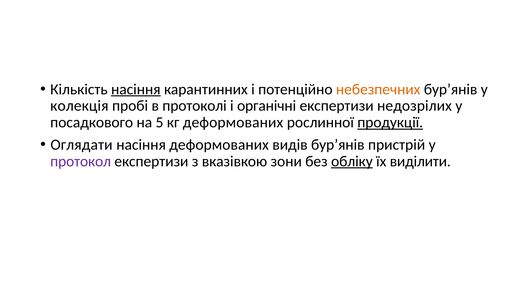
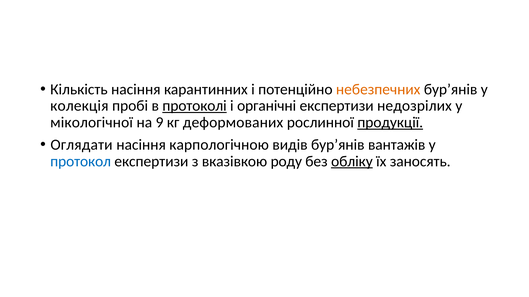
насіння at (136, 89) underline: present -> none
протоколі underline: none -> present
посадкового: посадкового -> мікологічної
5: 5 -> 9
насіння деформованих: деформованих -> карпологічною
пристрій: пристрій -> вантажів
протокол colour: purple -> blue
зони: зони -> роду
виділити: виділити -> заносять
